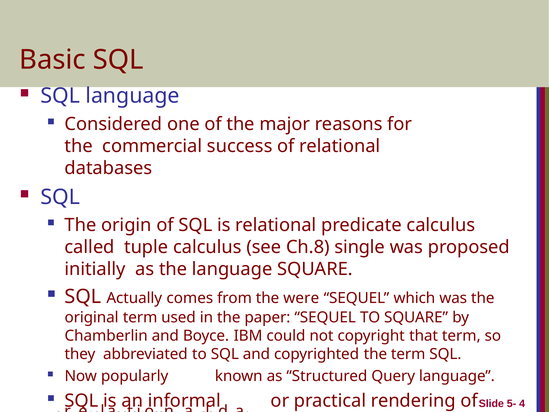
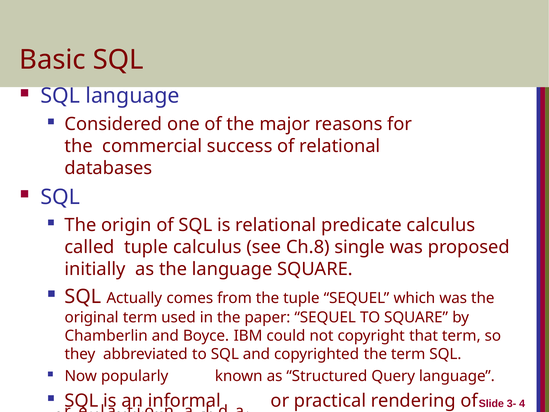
the were: were -> tuple
5-: 5- -> 3-
